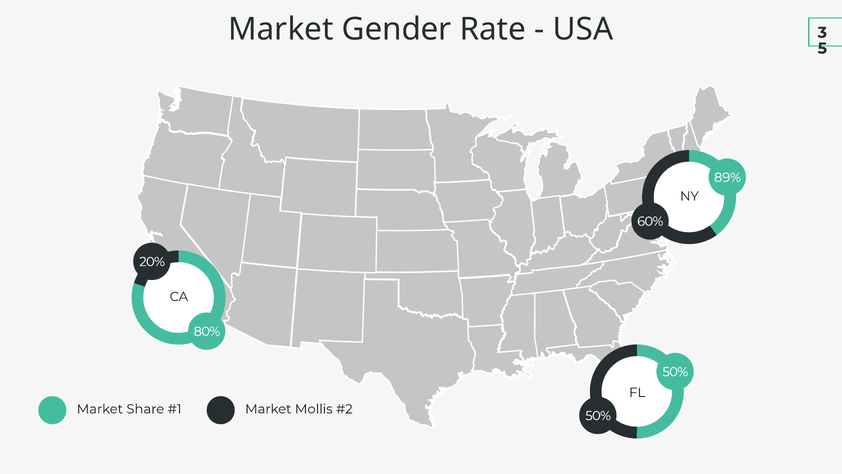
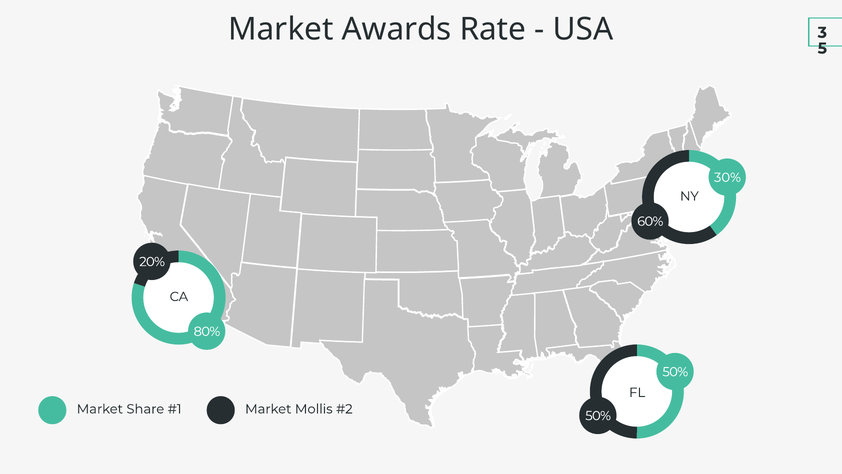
Gender: Gender -> Awards
89%: 89% -> 30%
